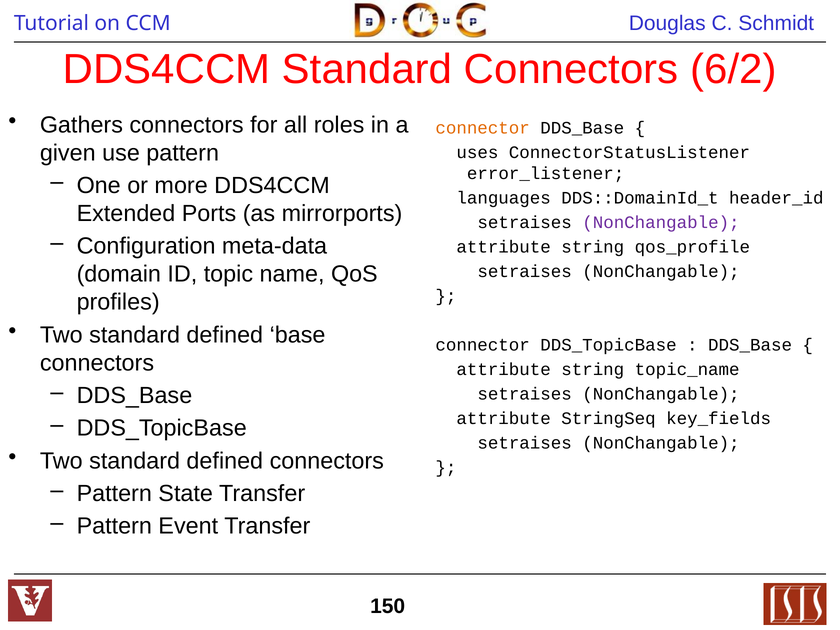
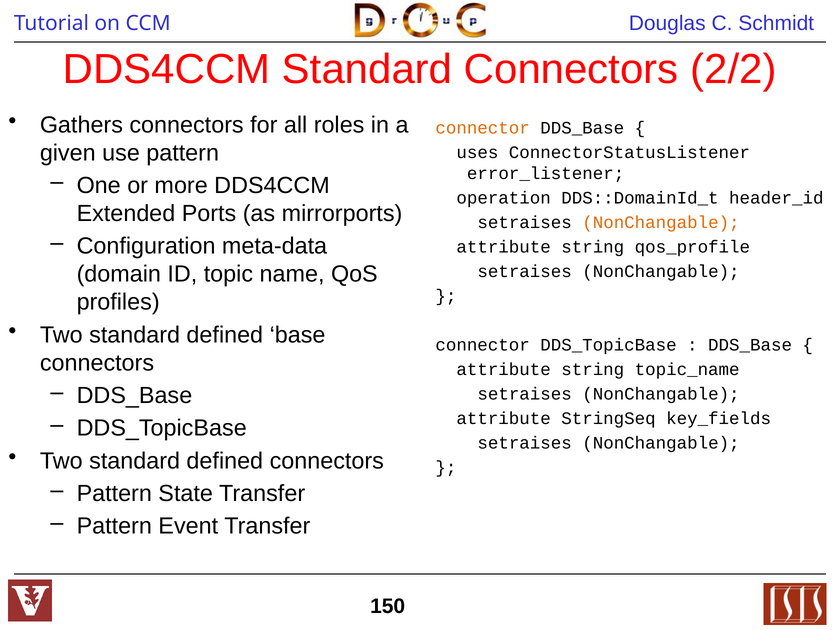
6/2: 6/2 -> 2/2
languages: languages -> operation
NonChangable at (661, 222) colour: purple -> orange
